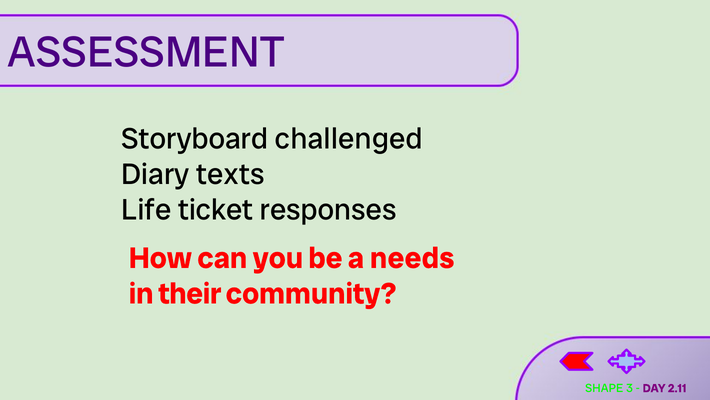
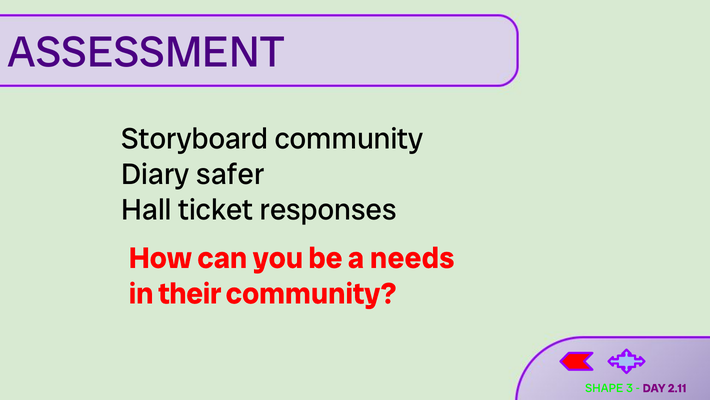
Storyboard challenged: challenged -> community
texts: texts -> safer
Life: Life -> Hall
